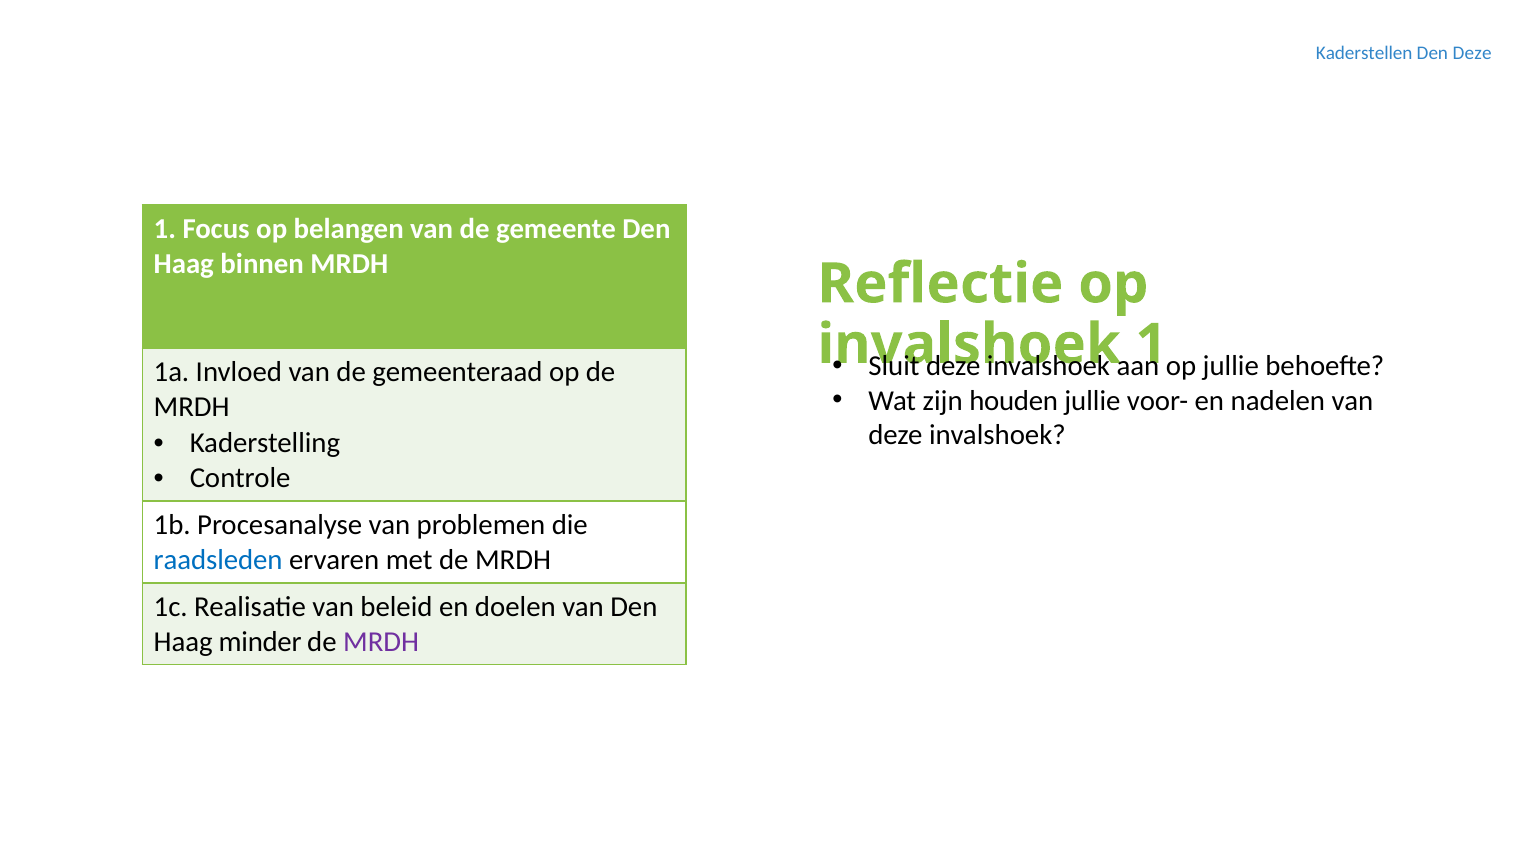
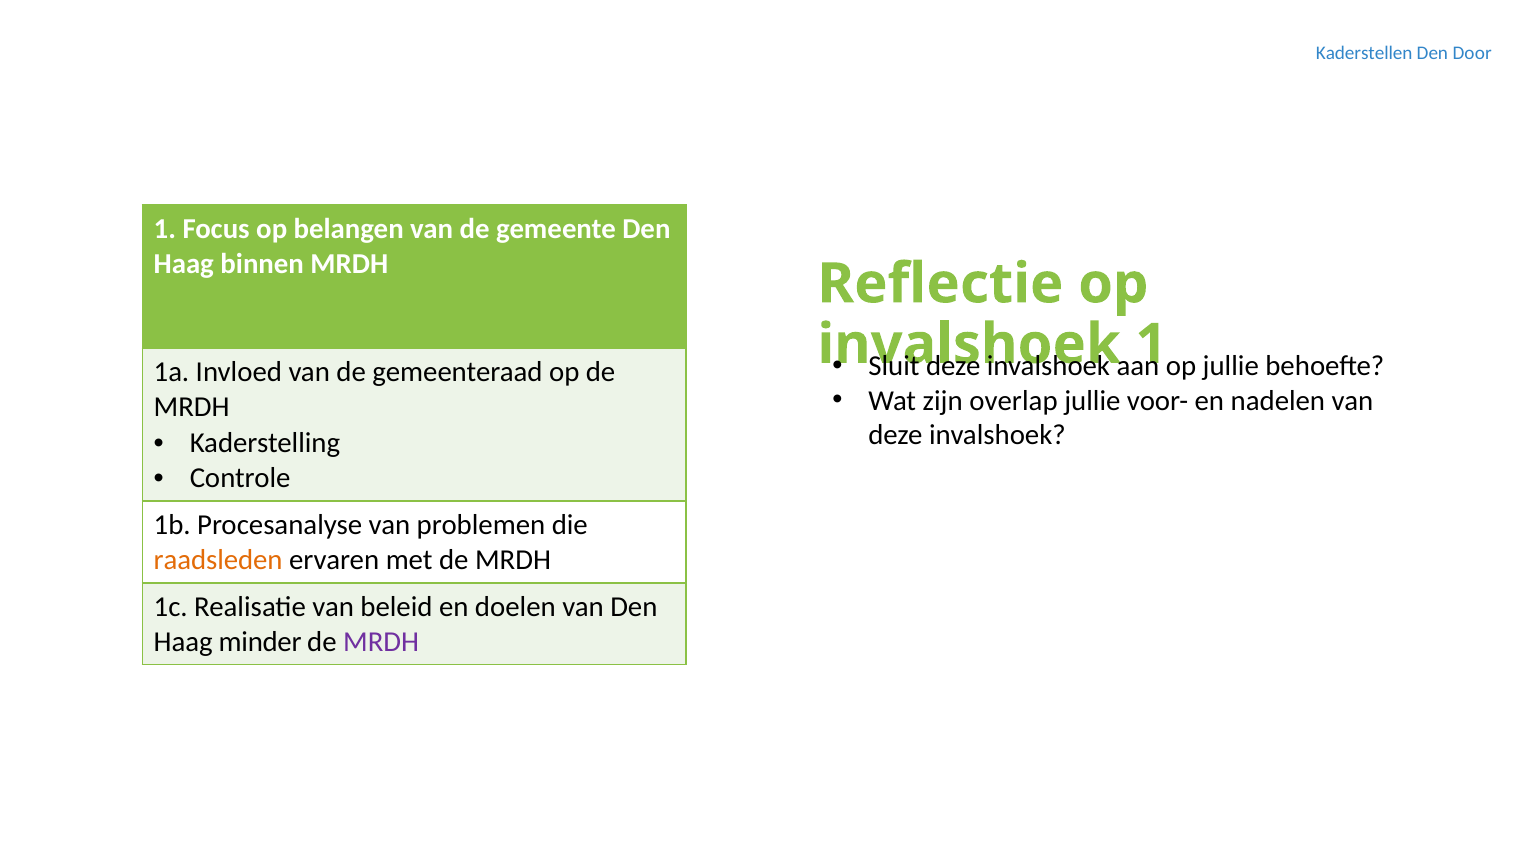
Den Deze: Deze -> Door
houden: houden -> overlap
raadsleden colour: blue -> orange
